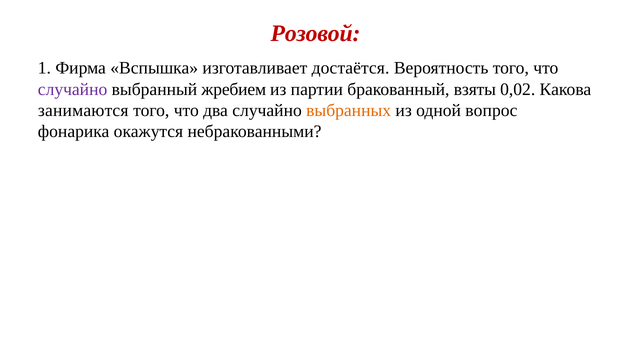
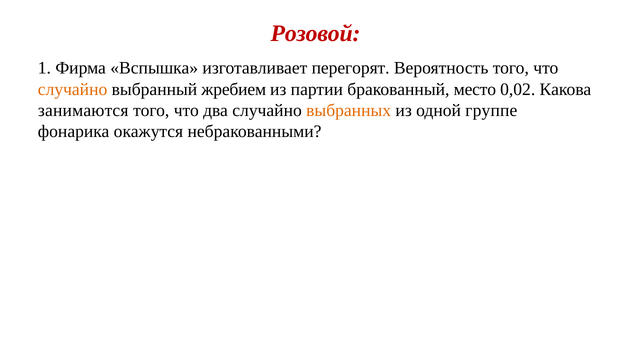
достаётся: достаётся -> перегорят
случайно at (73, 89) colour: purple -> orange
взяты: взяты -> место
вопрос: вопрос -> группе
